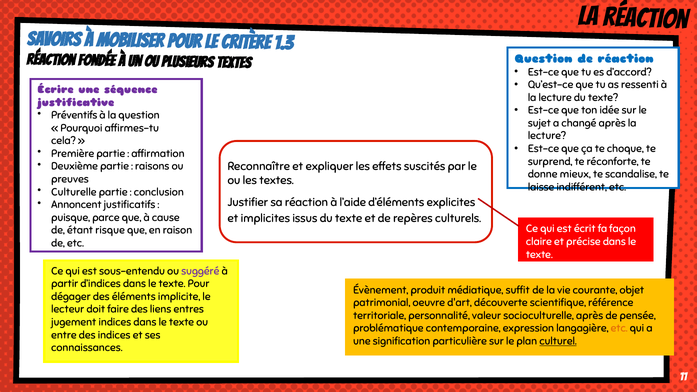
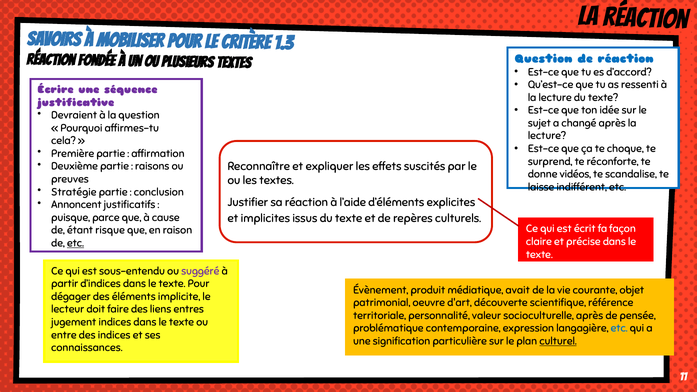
Préventifs: Préventifs -> Devraient
mieux: mieux -> vidéos
Culturelle: Culturelle -> Stratégie
etc at (75, 243) underline: none -> present
suffit: suffit -> avait
etc at (619, 328) colour: orange -> blue
